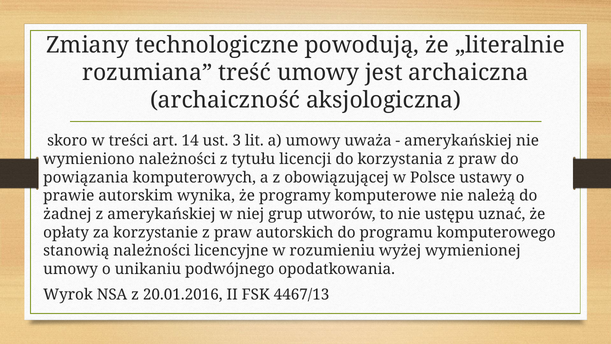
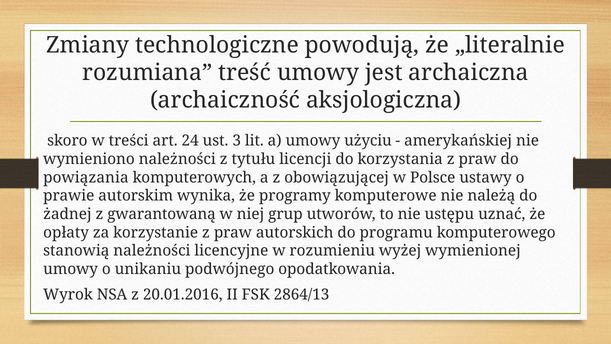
14: 14 -> 24
uważa: uważa -> użyciu
z amerykańskiej: amerykańskiej -> gwarantowaną
4467/13: 4467/13 -> 2864/13
